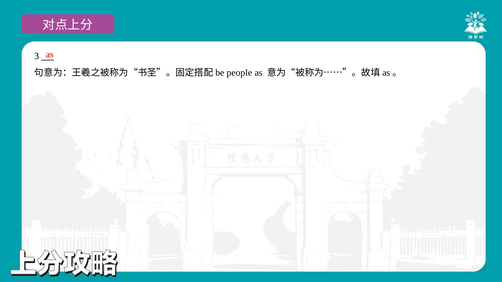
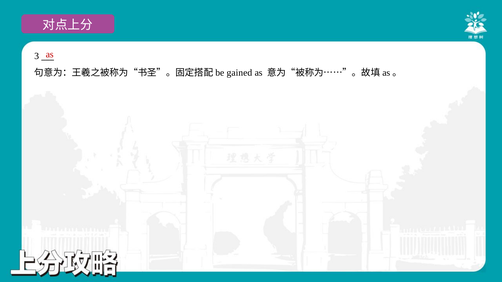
people: people -> gained
